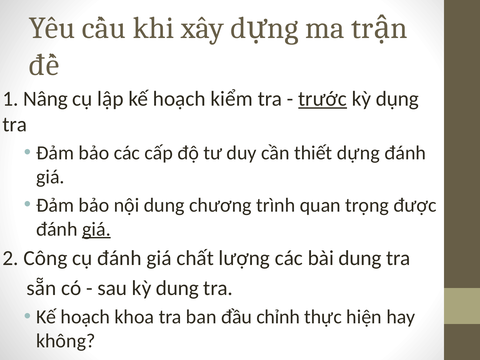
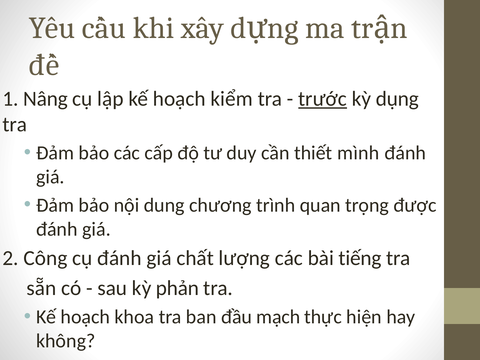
dựng: dựng -> mình
giá at (96, 229) underline: present -> none
bài dung: dung -> tiếng
kỳ dung: dung -> phản
chỉnh: chỉnh -> mạch
